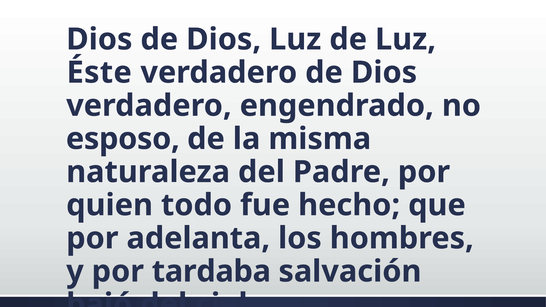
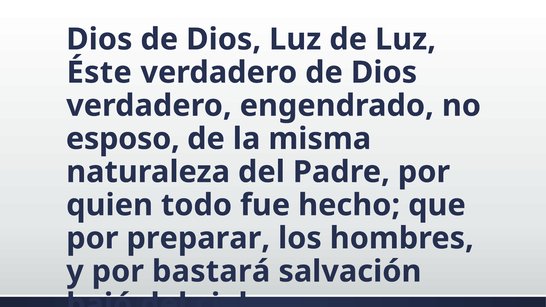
adelanta: adelanta -> preparar
tardaba: tardaba -> bastará
